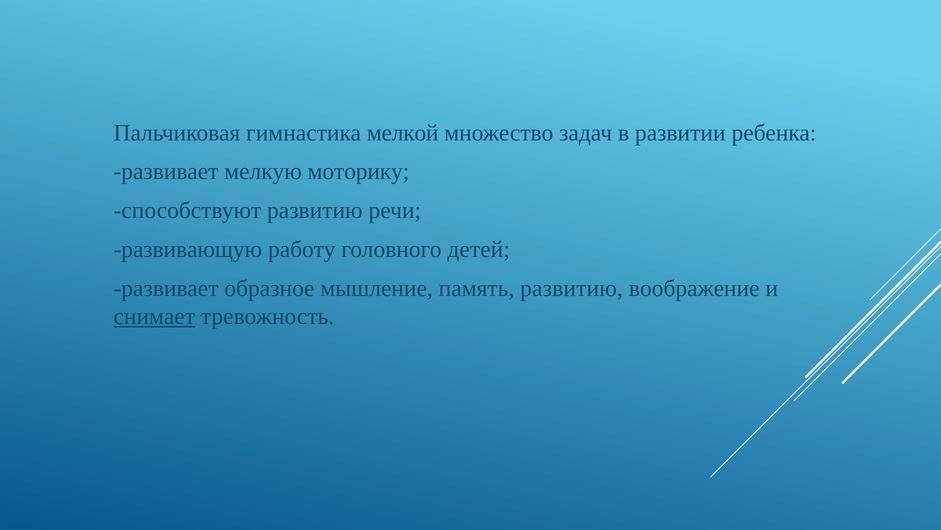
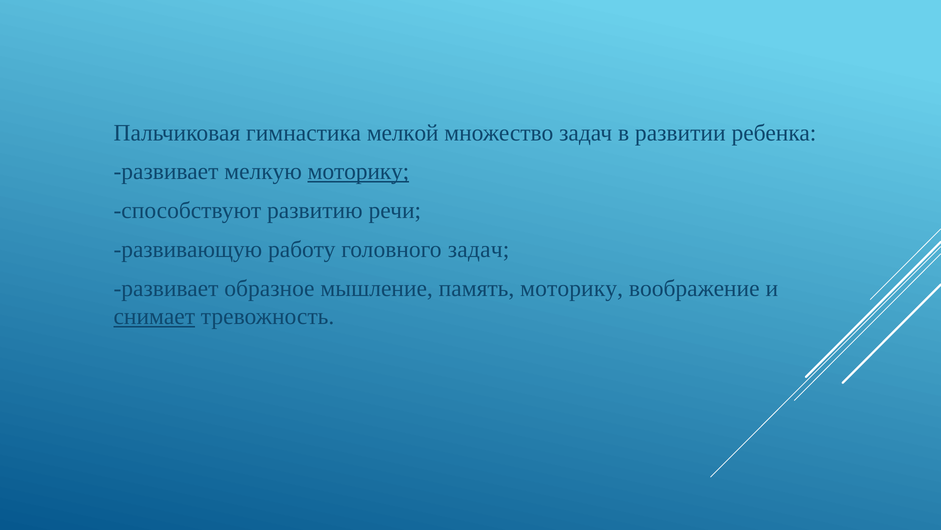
моторику at (358, 171) underline: none -> present
головного детей: детей -> задач
память развитию: развитию -> моторику
